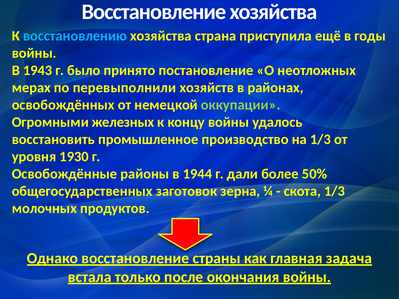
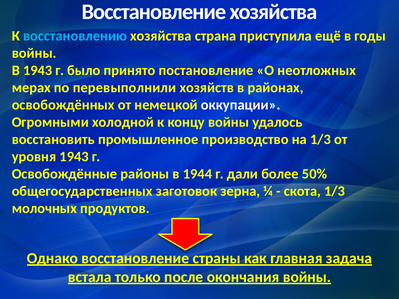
оккупации colour: light green -> white
железных: железных -> холодной
уровня 1930: 1930 -> 1943
